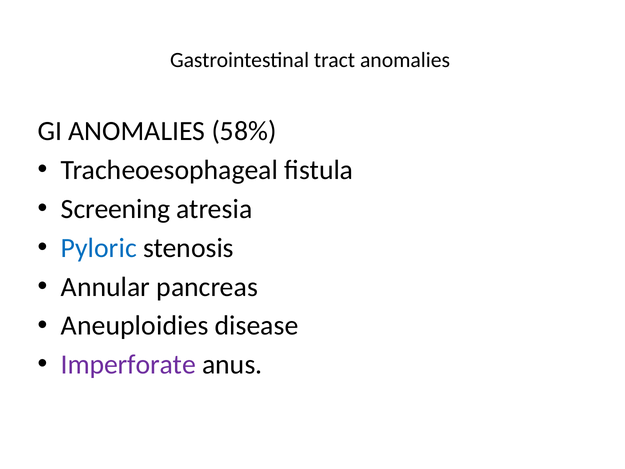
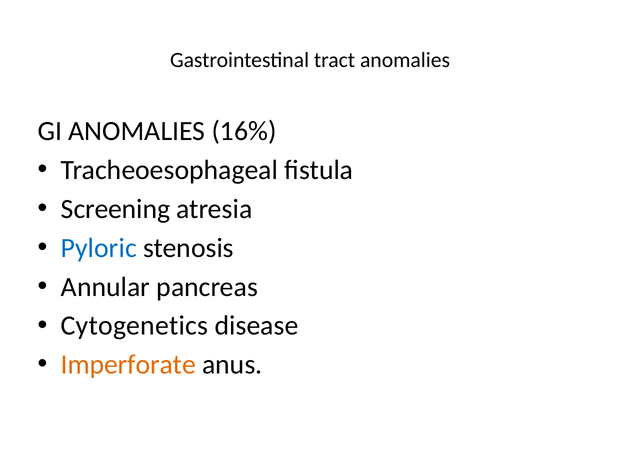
58%: 58% -> 16%
Aneuploidies: Aneuploidies -> Cytogenetics
Imperforate colour: purple -> orange
